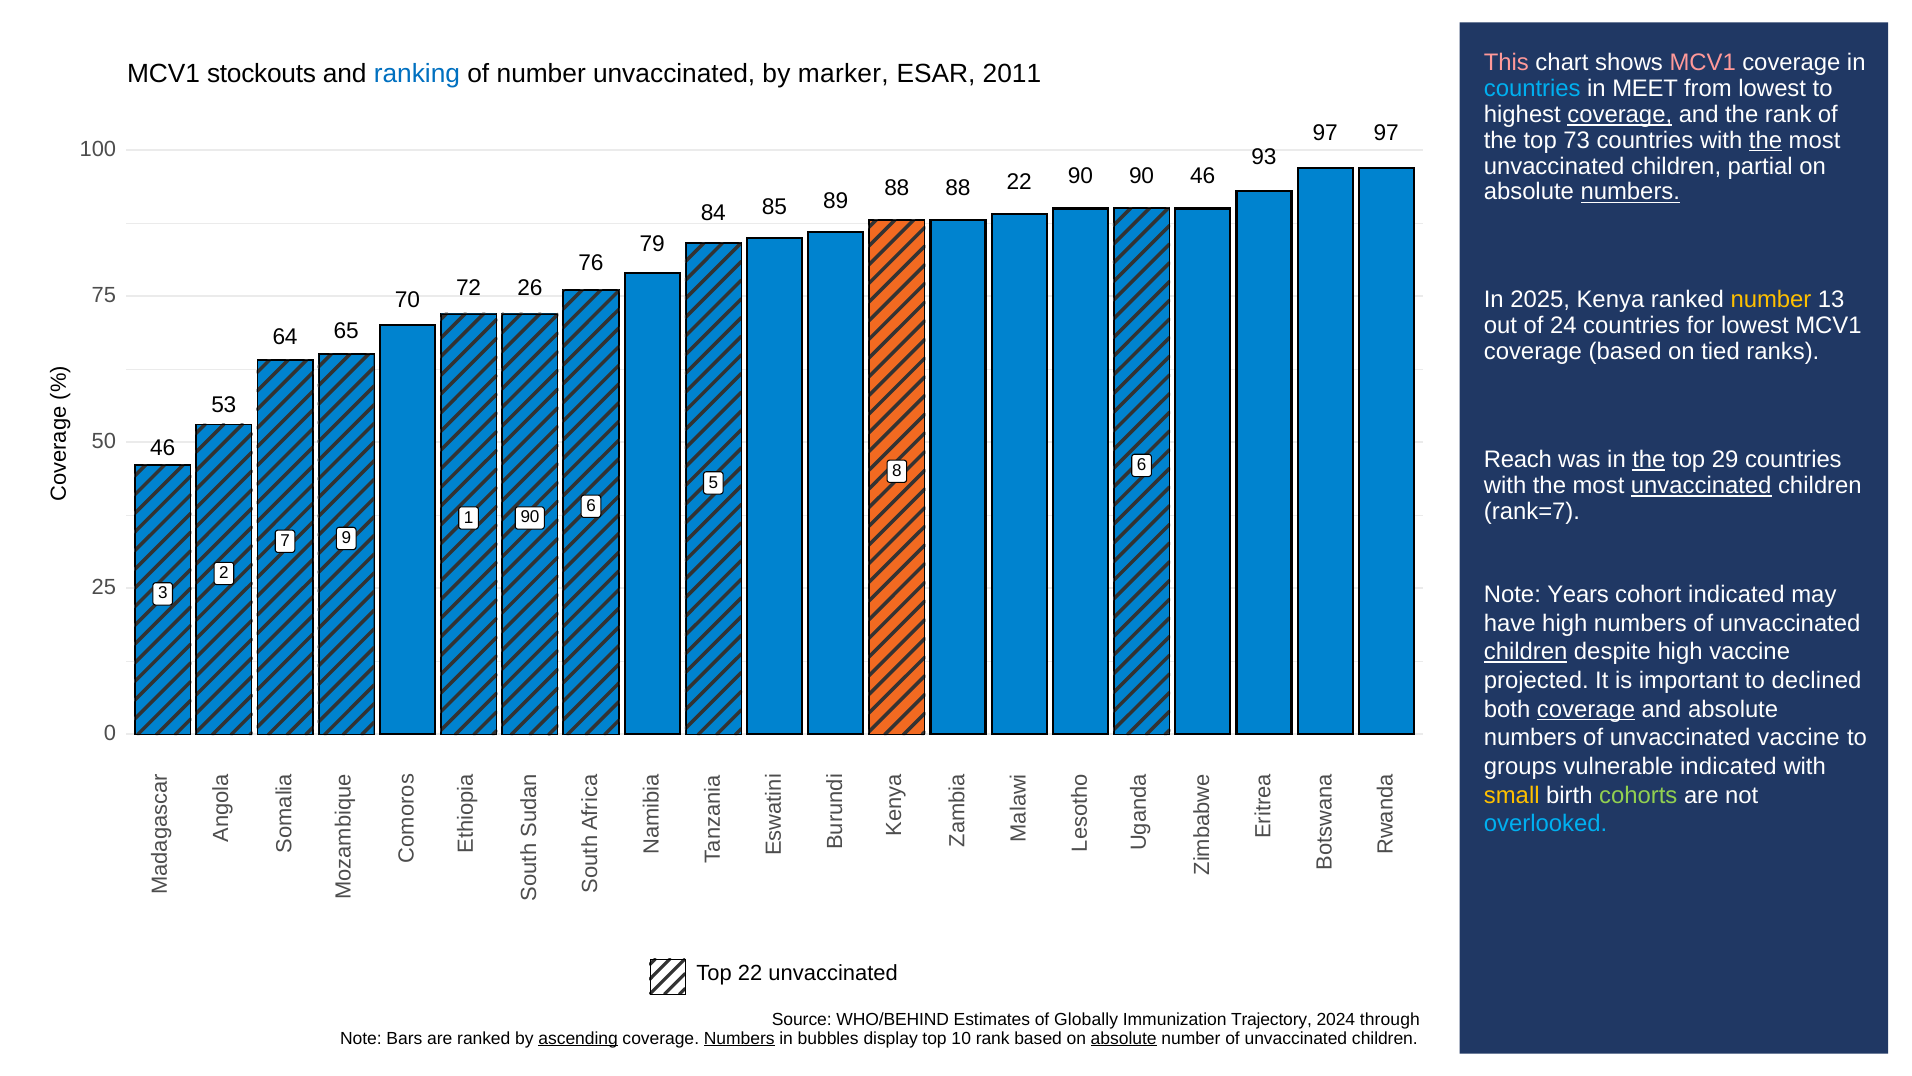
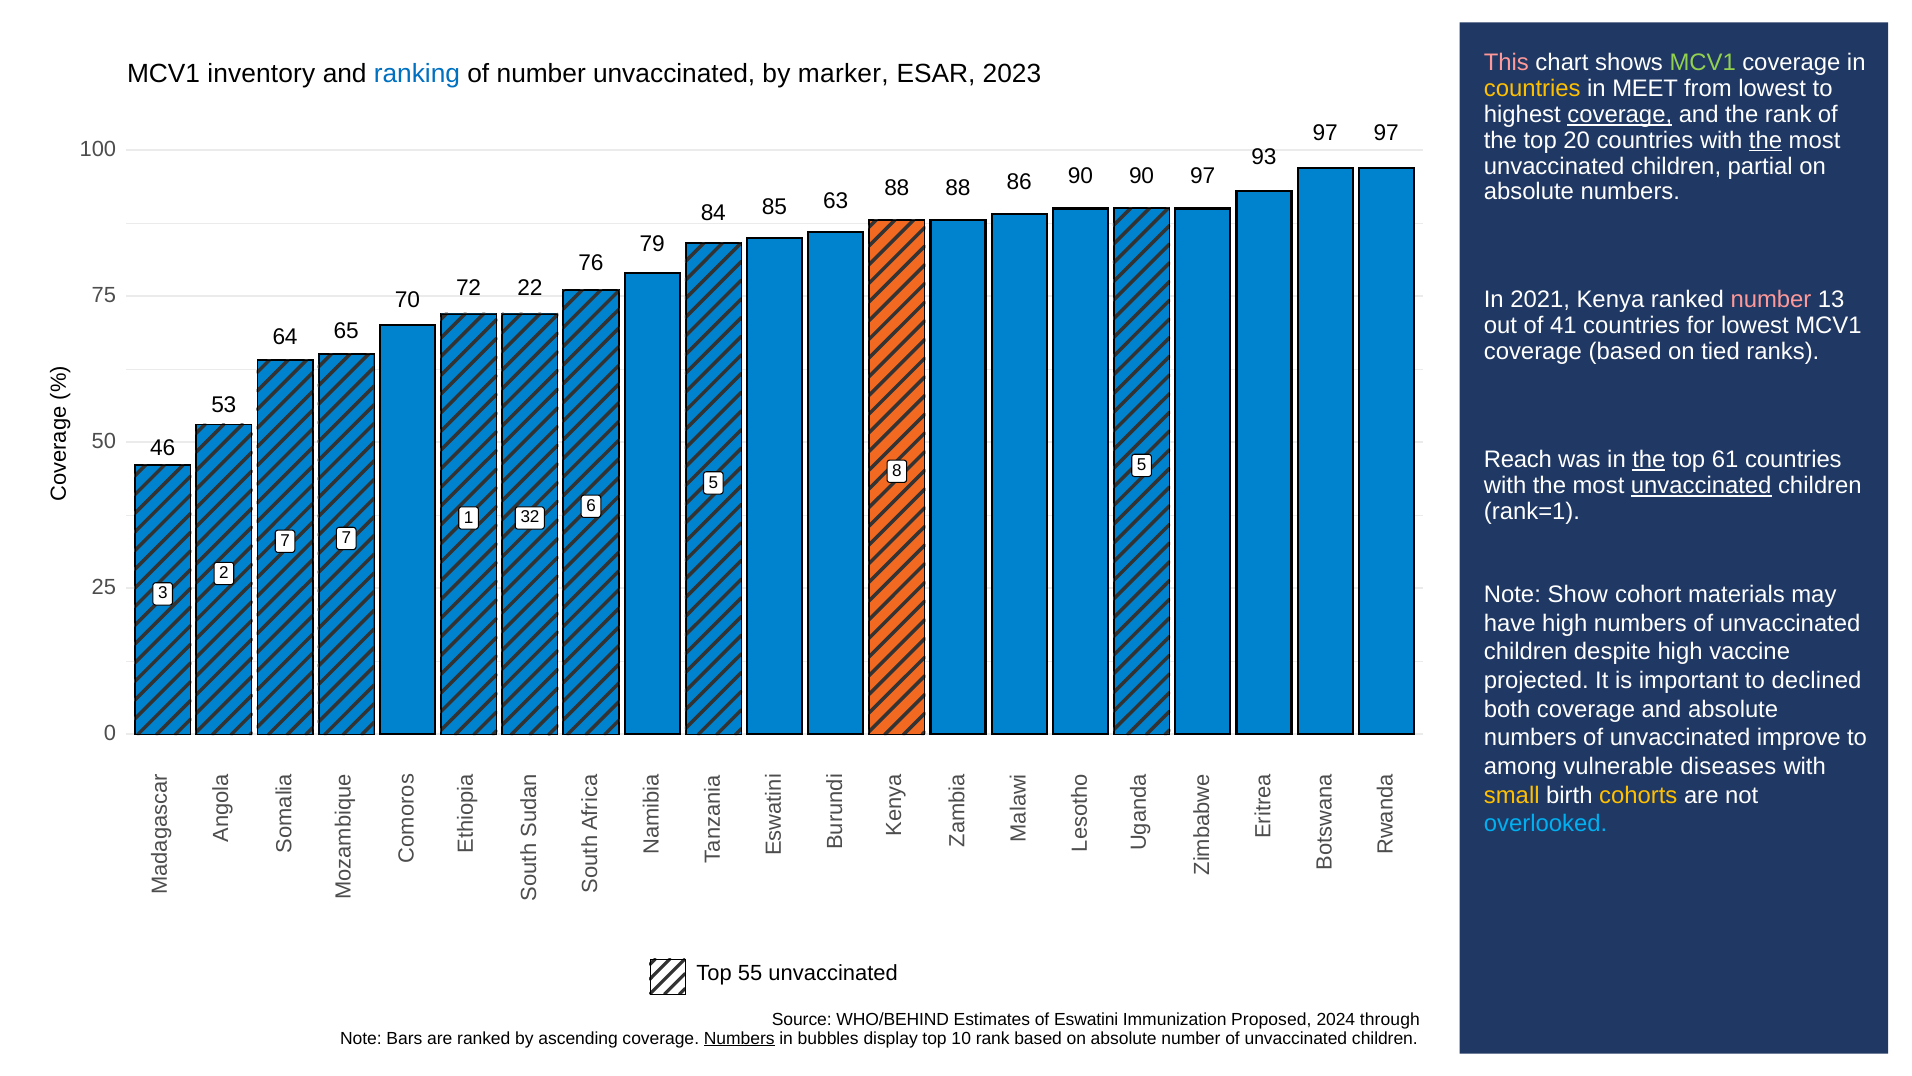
MCV1 at (1703, 63) colour: pink -> light green
stockouts: stockouts -> inventory
2011: 2011 -> 2023
countries at (1532, 89) colour: light blue -> yellow
73: 73 -> 20
88 22: 22 -> 86
90 46: 46 -> 97
numbers at (1630, 192) underline: present -> none
89: 89 -> 63
26: 26 -> 22
2025: 2025 -> 2021
number at (1771, 300) colour: yellow -> pink
24: 24 -> 41
29: 29 -> 61
8 6: 6 -> 5
rank=7: rank=7 -> rank=1
1 90: 90 -> 32
7 9: 9 -> 7
Years: Years -> Show
cohort indicated: indicated -> materials
children at (1526, 652) underline: present -> none
coverage at (1586, 709) underline: present -> none
unvaccinated vaccine: vaccine -> improve
groups: groups -> among
vulnerable indicated: indicated -> diseases
cohorts colour: light green -> yellow
Top 22: 22 -> 55
Globally: Globally -> Eswatini
Trajectory: Trajectory -> Proposed
ascending underline: present -> none
absolute at (1124, 1038) underline: present -> none
